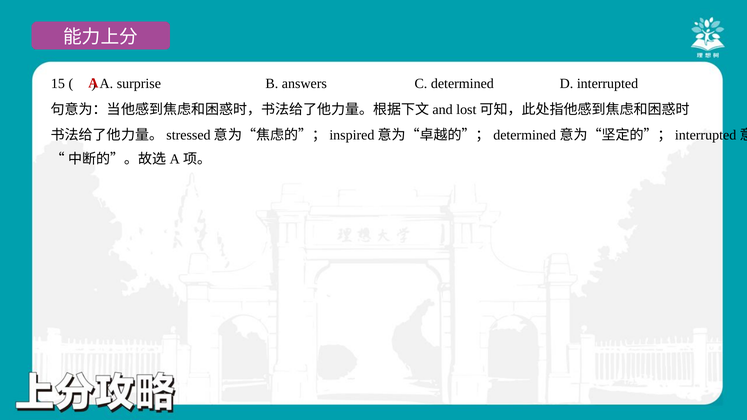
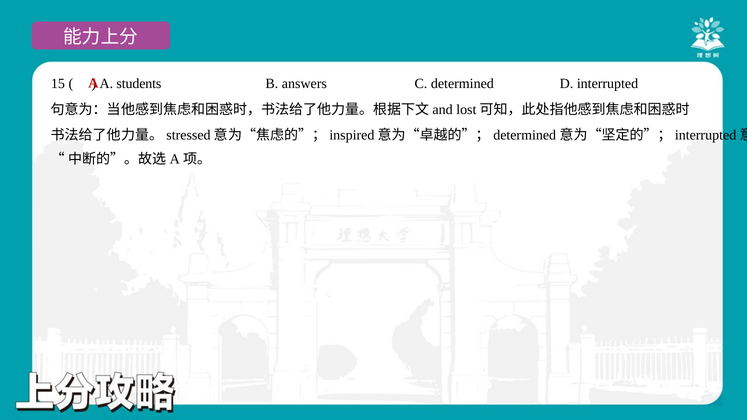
surprise: surprise -> students
